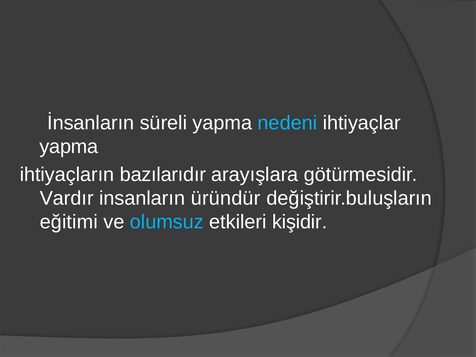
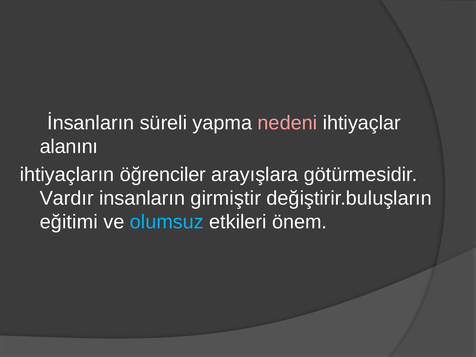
nedeni colour: light blue -> pink
yapma at (69, 147): yapma -> alanını
bazılarıdır: bazılarıdır -> öğrenciler
üründür: üründür -> girmiştir
kişidir: kişidir -> önem
